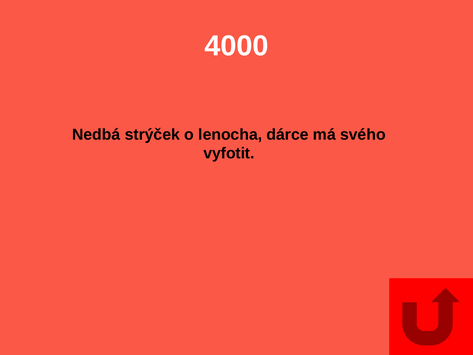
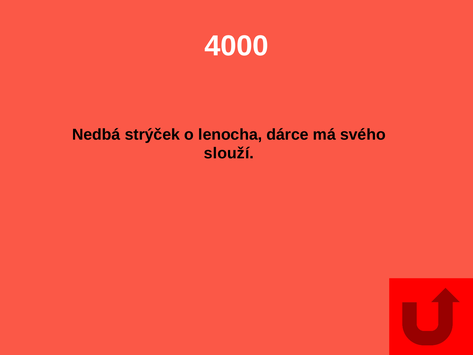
vyfotit: vyfotit -> slouží
